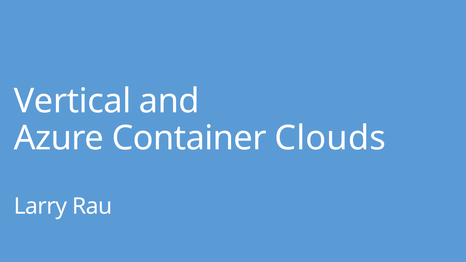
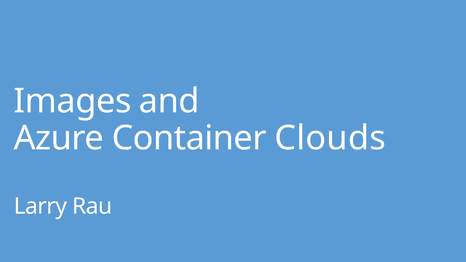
Vertical: Vertical -> Images
